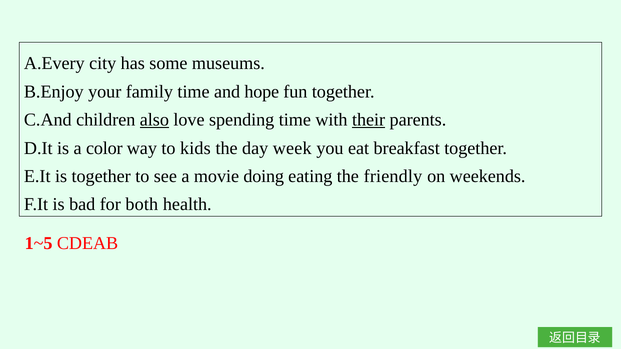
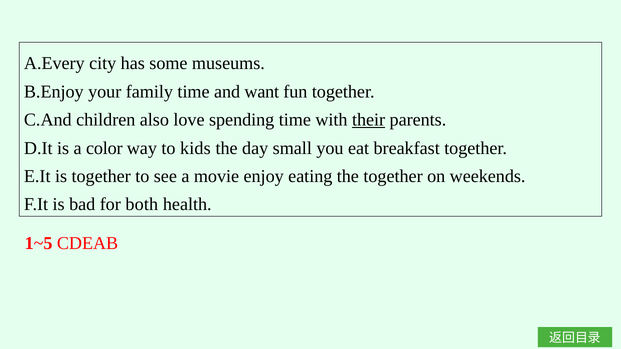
hope: hope -> want
also underline: present -> none
week: week -> small
doing: doing -> enjoy
the friendly: friendly -> together
